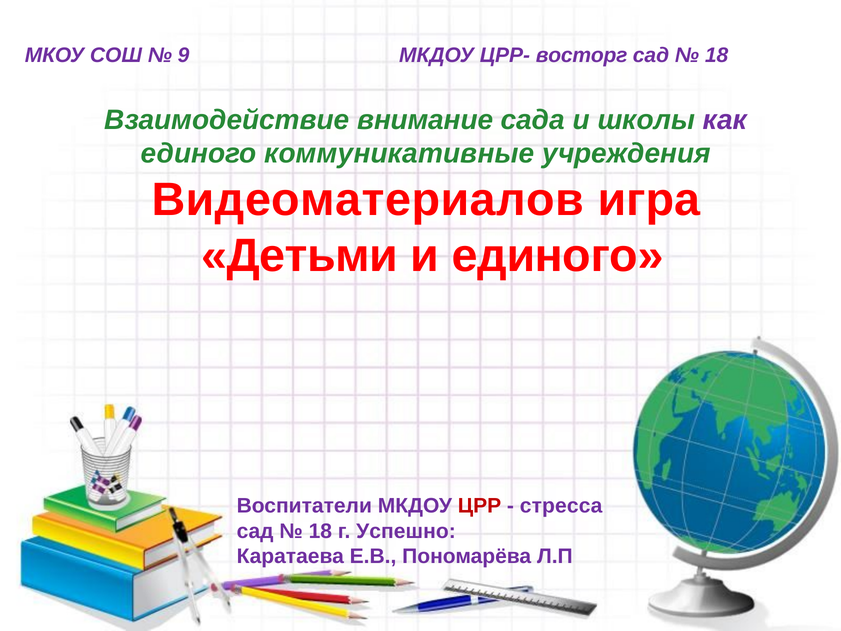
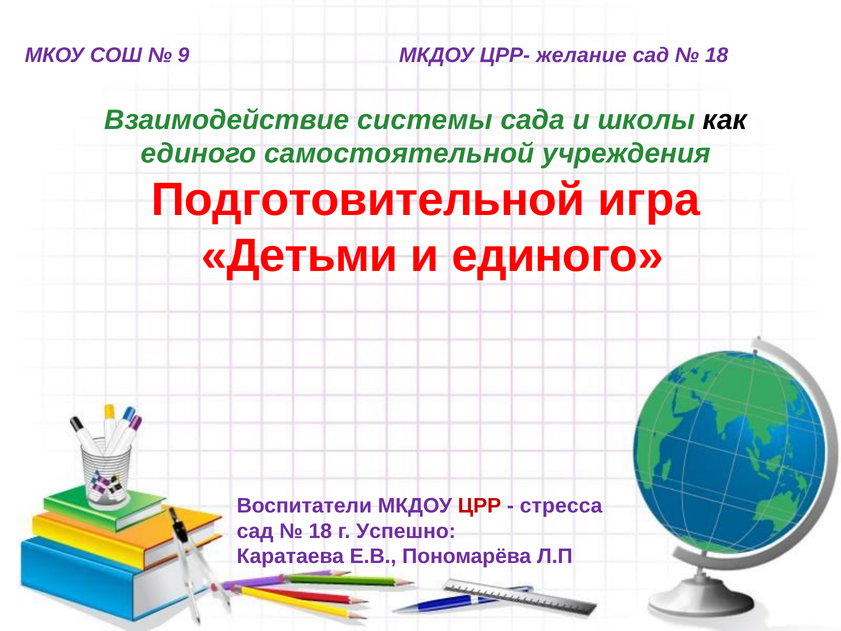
восторг: восторг -> желание
внимание: внимание -> системы
как colour: purple -> black
коммуникативные: коммуникативные -> самостоятельной
Видеоматериалов: Видеоматериалов -> Подготовительной
